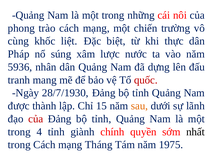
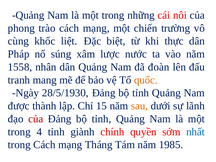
5936: 5936 -> 1558
dựng: dựng -> đoàn
quốc colour: red -> orange
28/7/1930: 28/7/1930 -> 28/5/1930
nhất colour: black -> blue
1975: 1975 -> 1985
